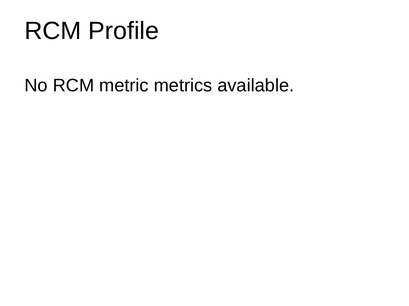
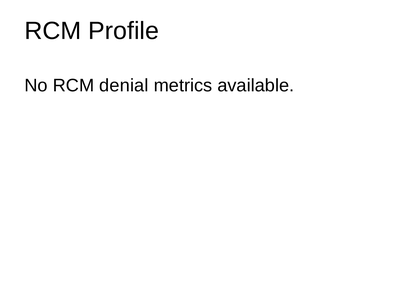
metric: metric -> denial
